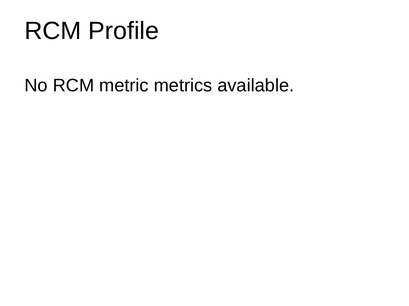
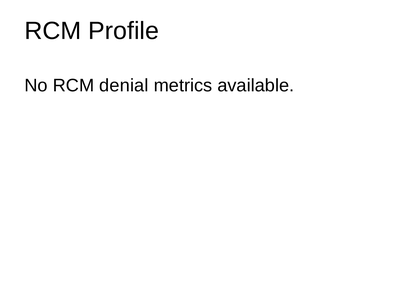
metric: metric -> denial
